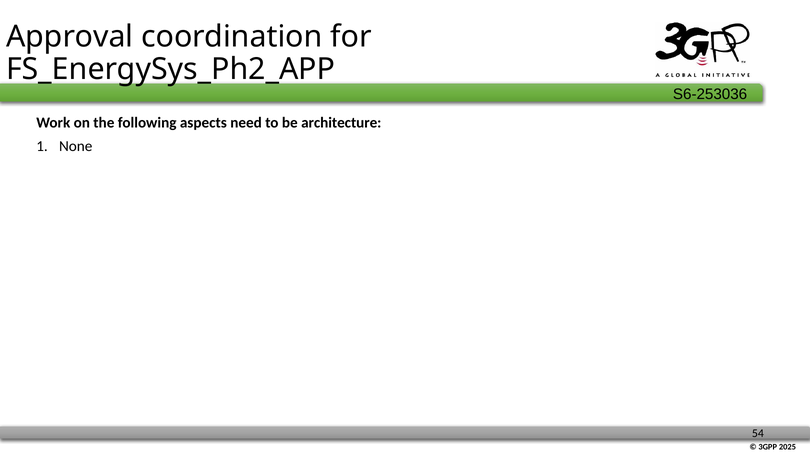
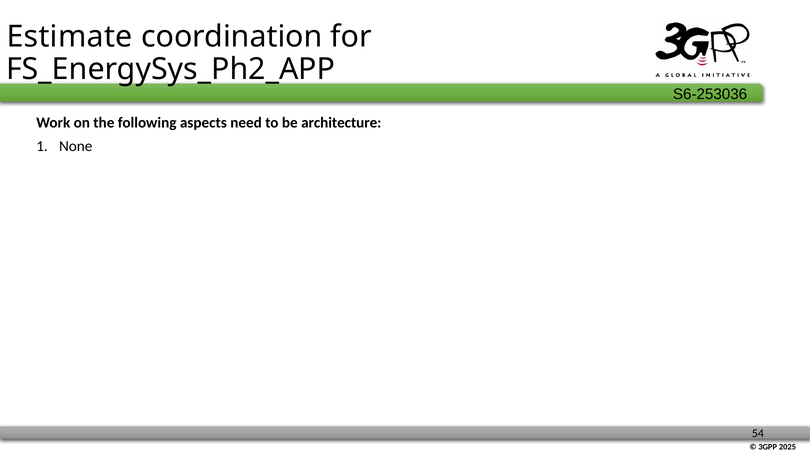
Approval: Approval -> Estimate
